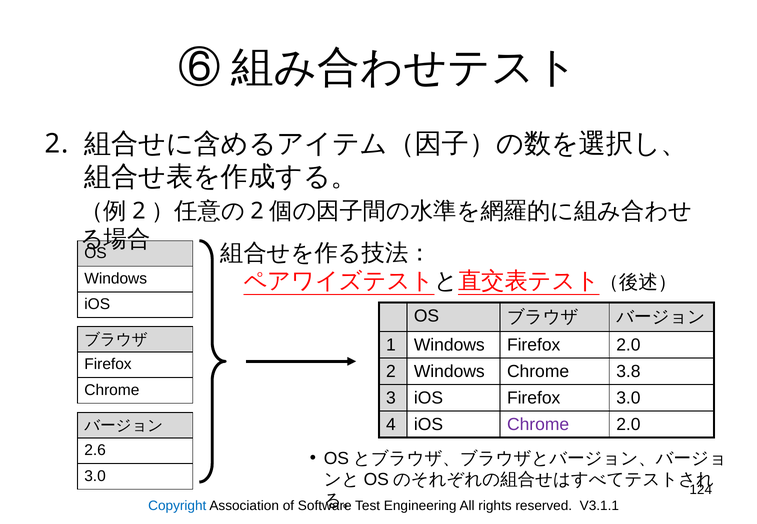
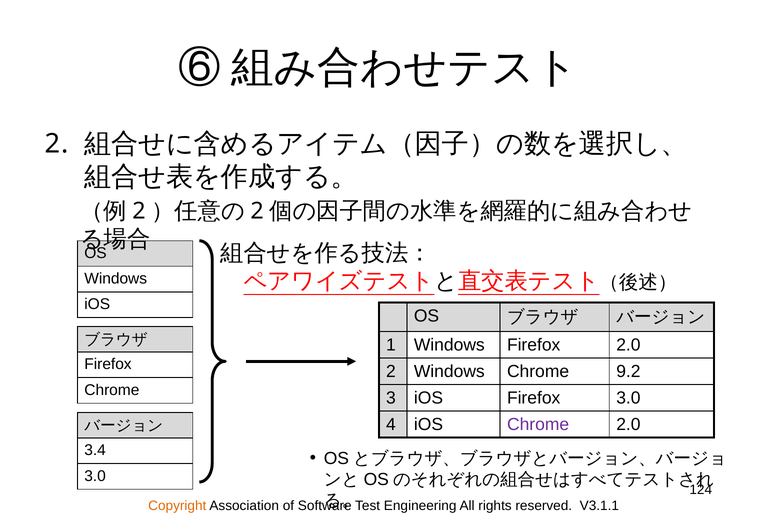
3.8: 3.8 -> 9.2
2.6: 2.6 -> 3.4
Copyright colour: blue -> orange
